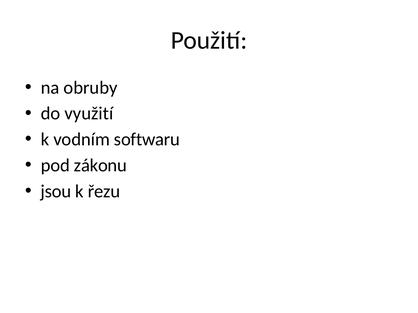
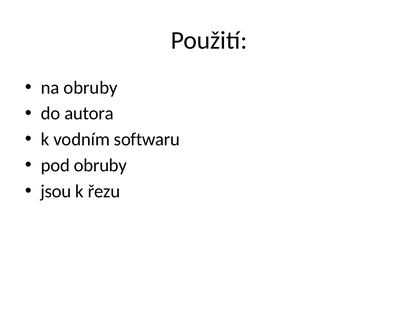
využití: využití -> autora
pod zákonu: zákonu -> obruby
